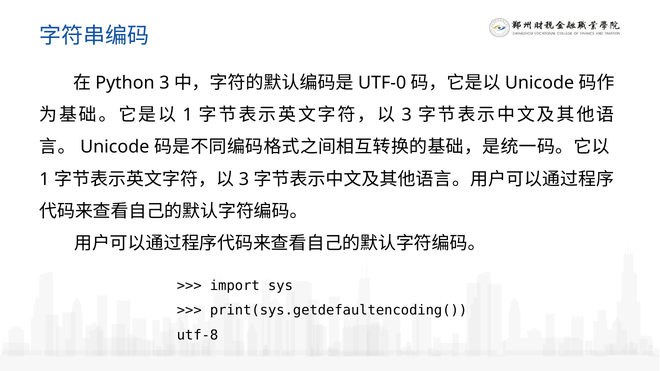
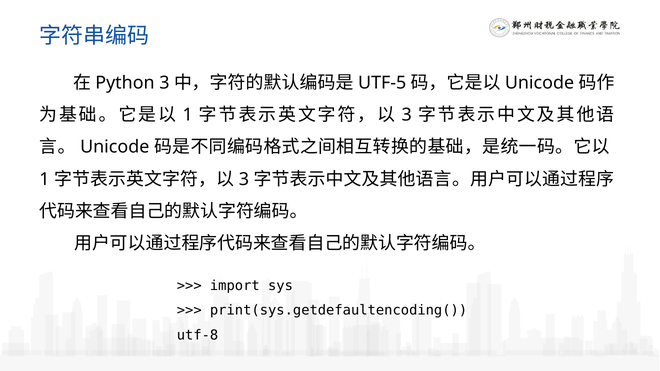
UTF-0: UTF-0 -> UTF-5
